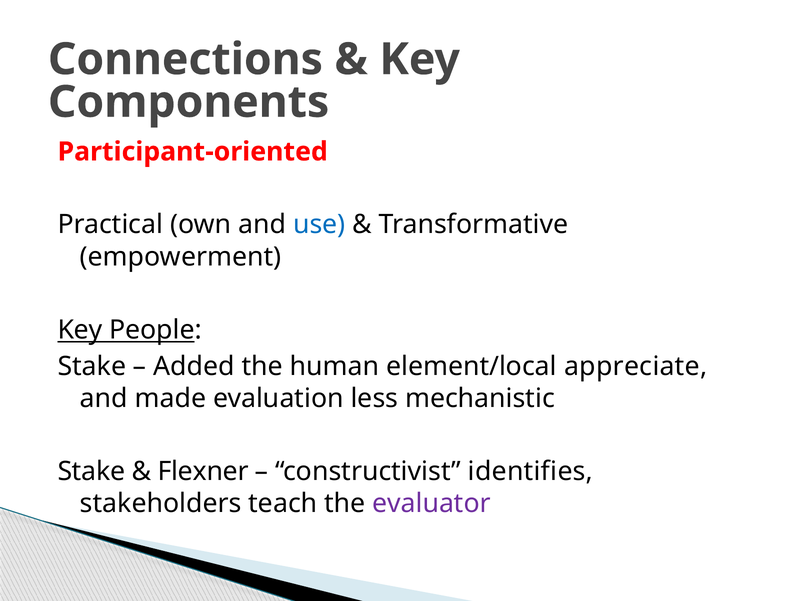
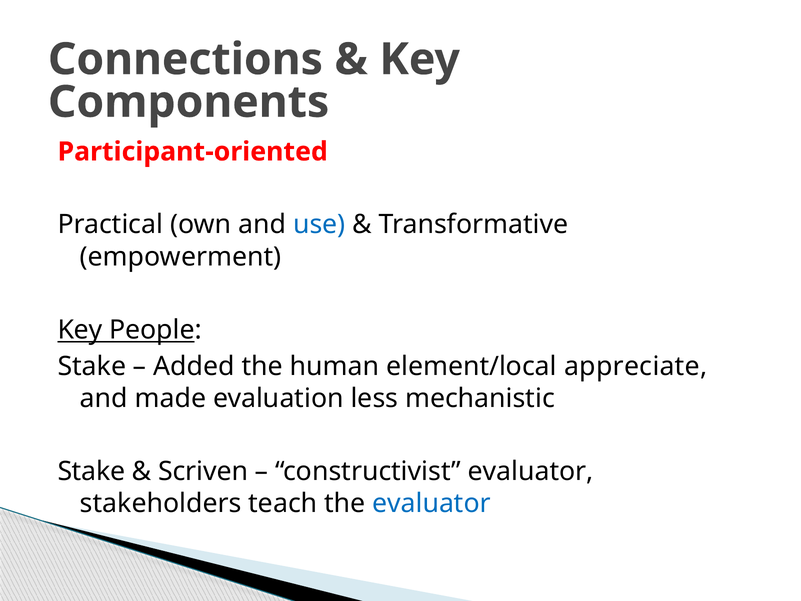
Flexner: Flexner -> Scriven
constructivist identifies: identifies -> evaluator
evaluator at (432, 503) colour: purple -> blue
